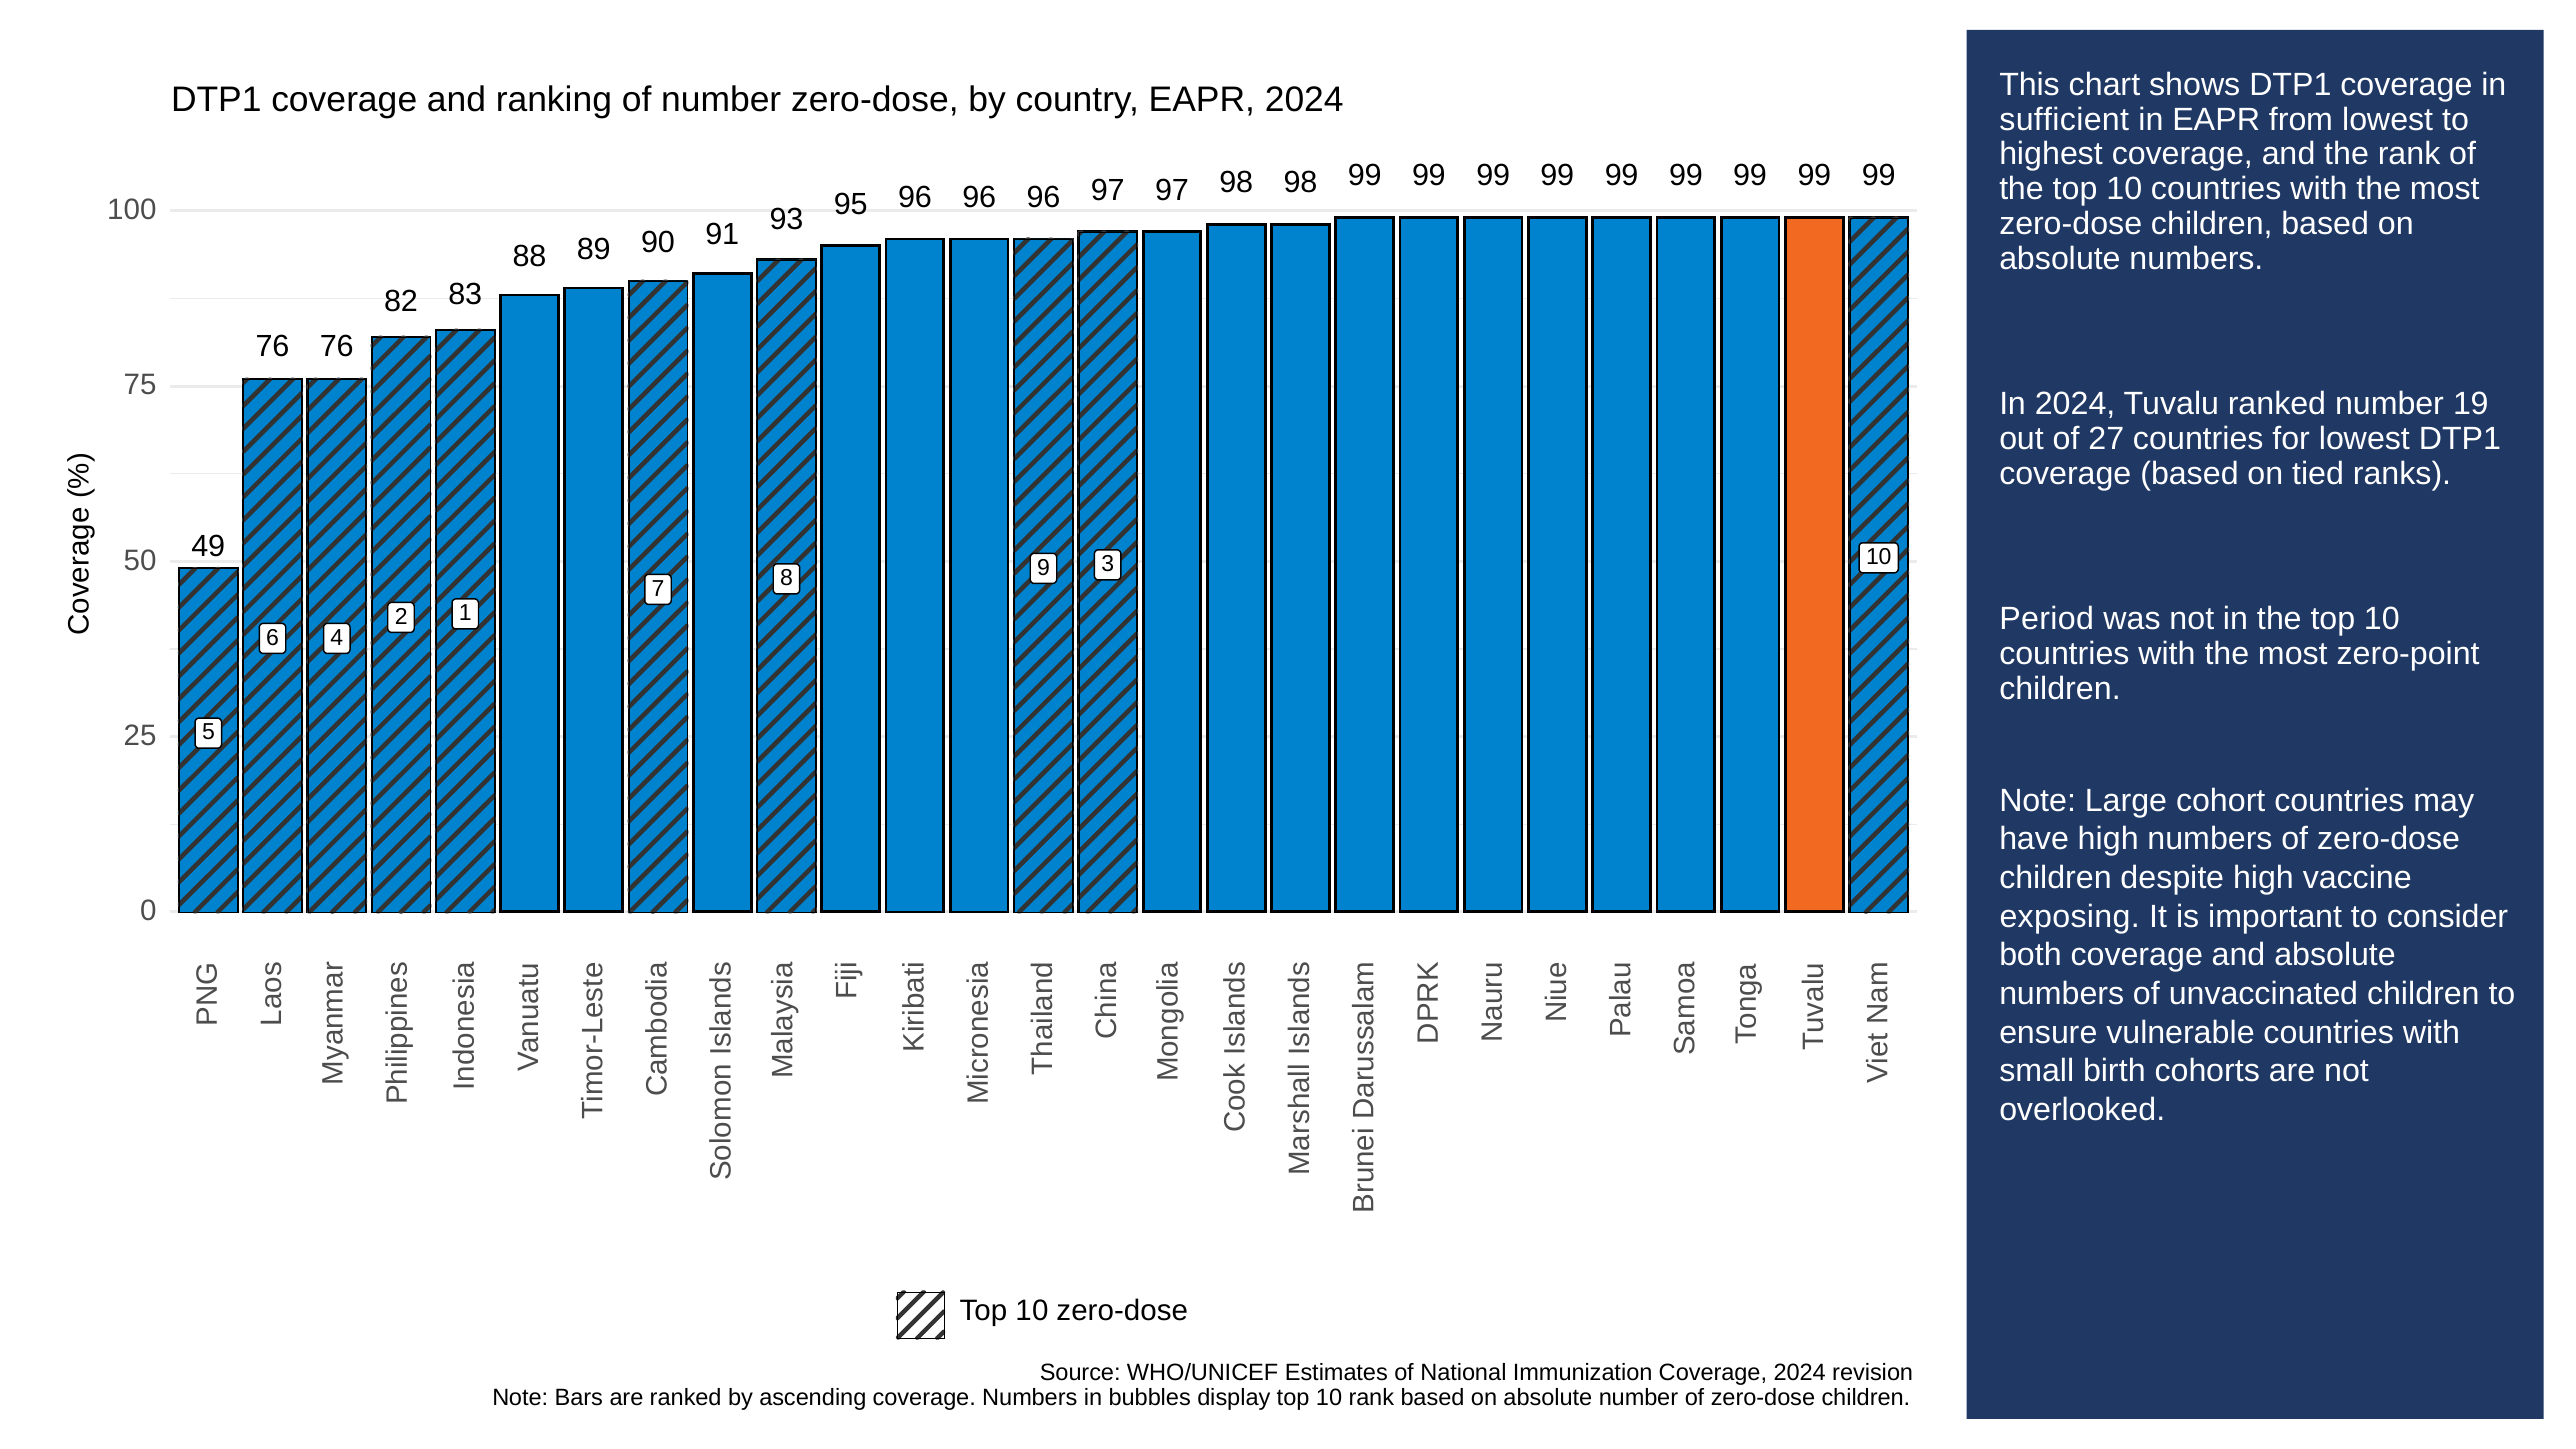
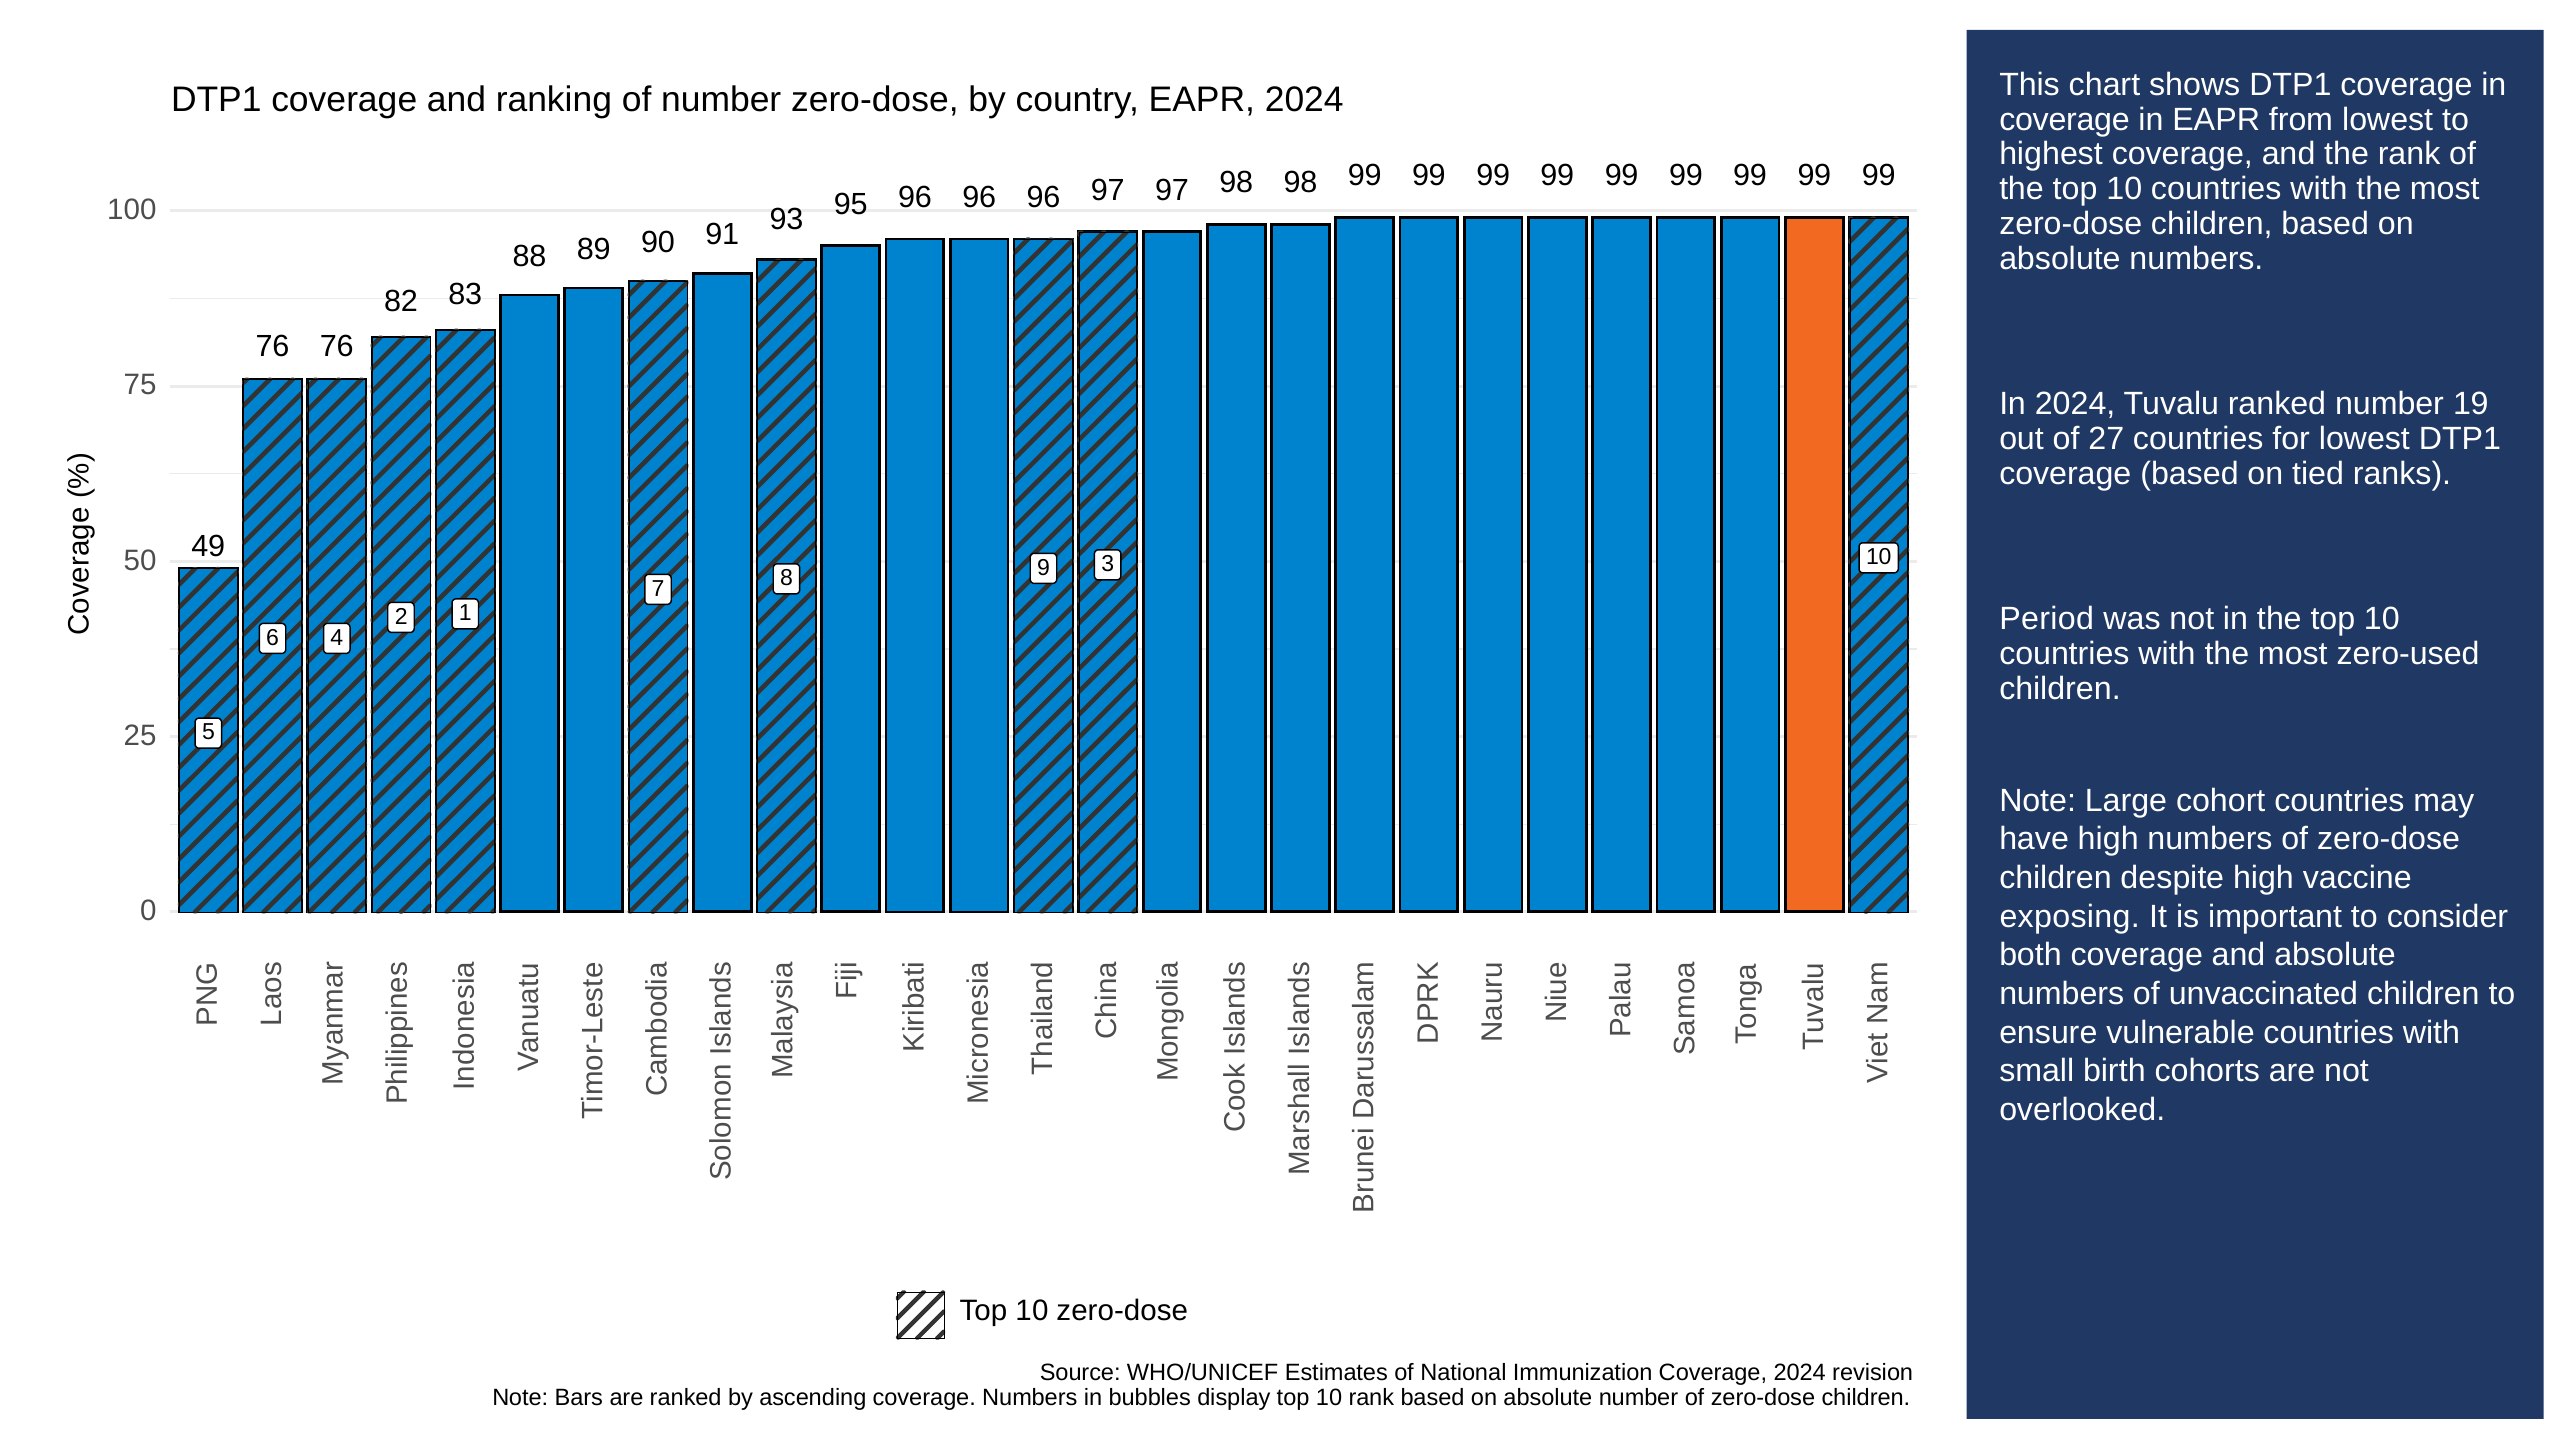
sufficient at (2064, 119): sufficient -> coverage
zero-point: zero-point -> zero-used
